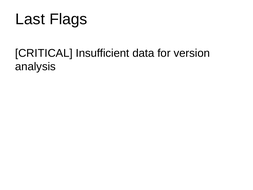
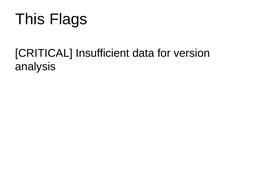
Last: Last -> This
